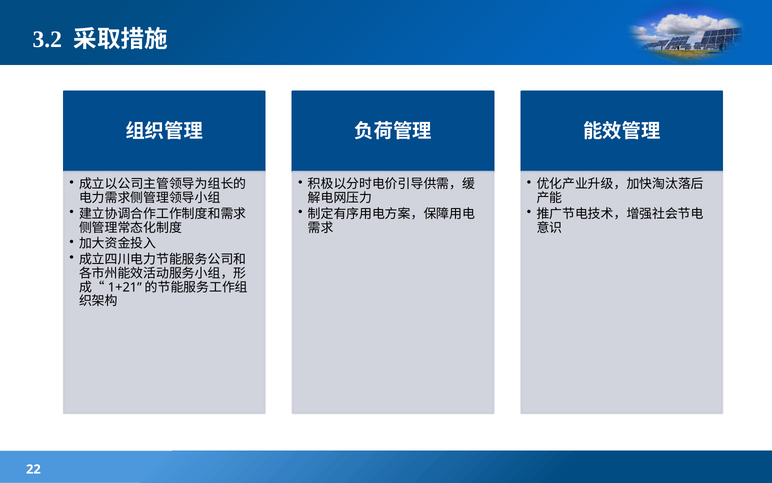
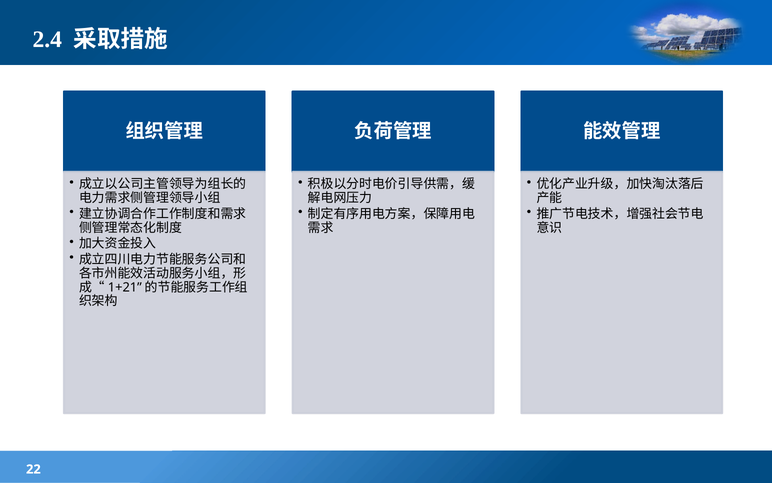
3.2: 3.2 -> 2.4
